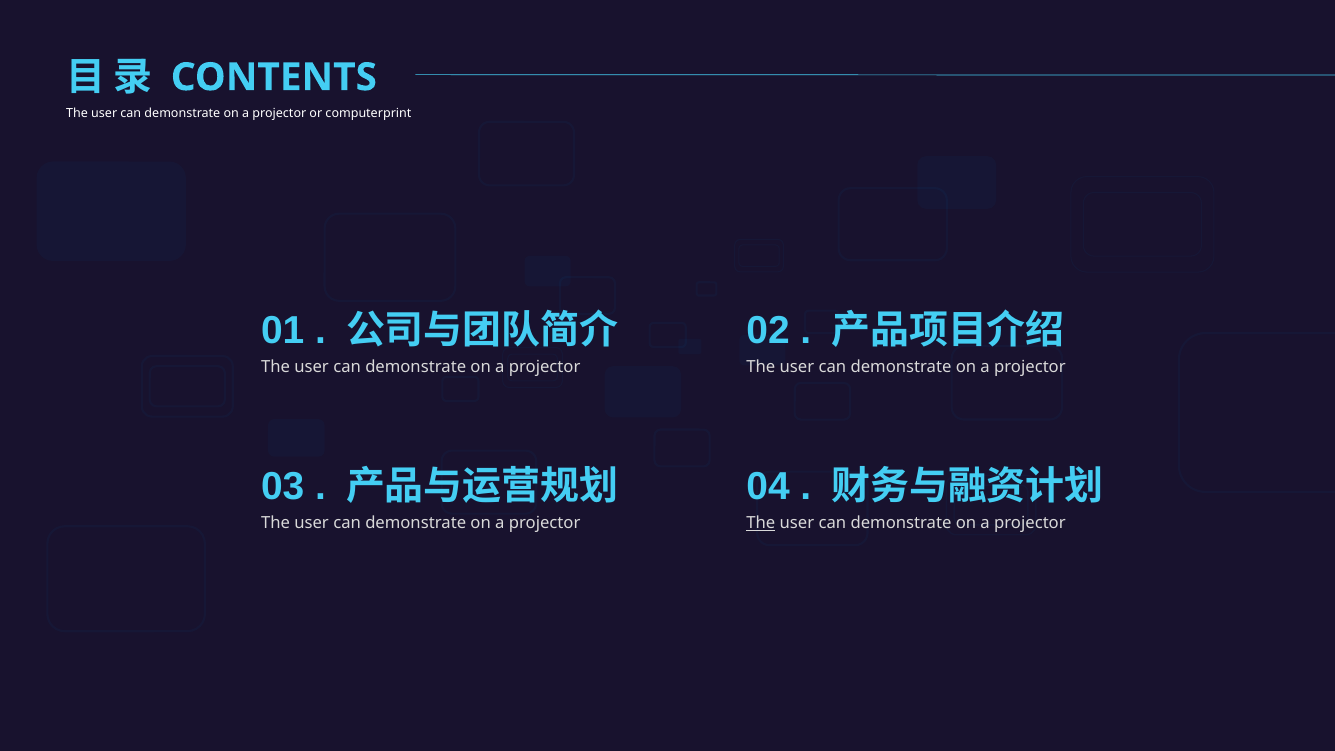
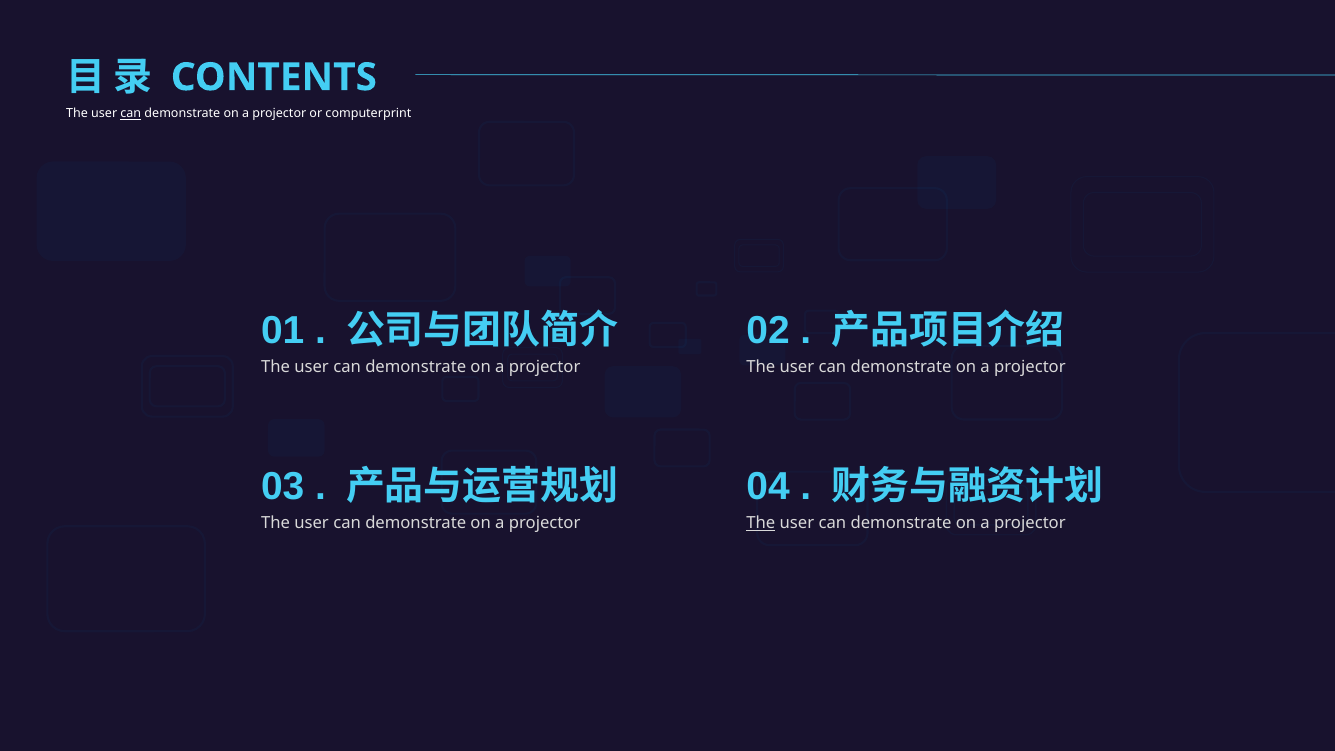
can at (131, 113) underline: none -> present
